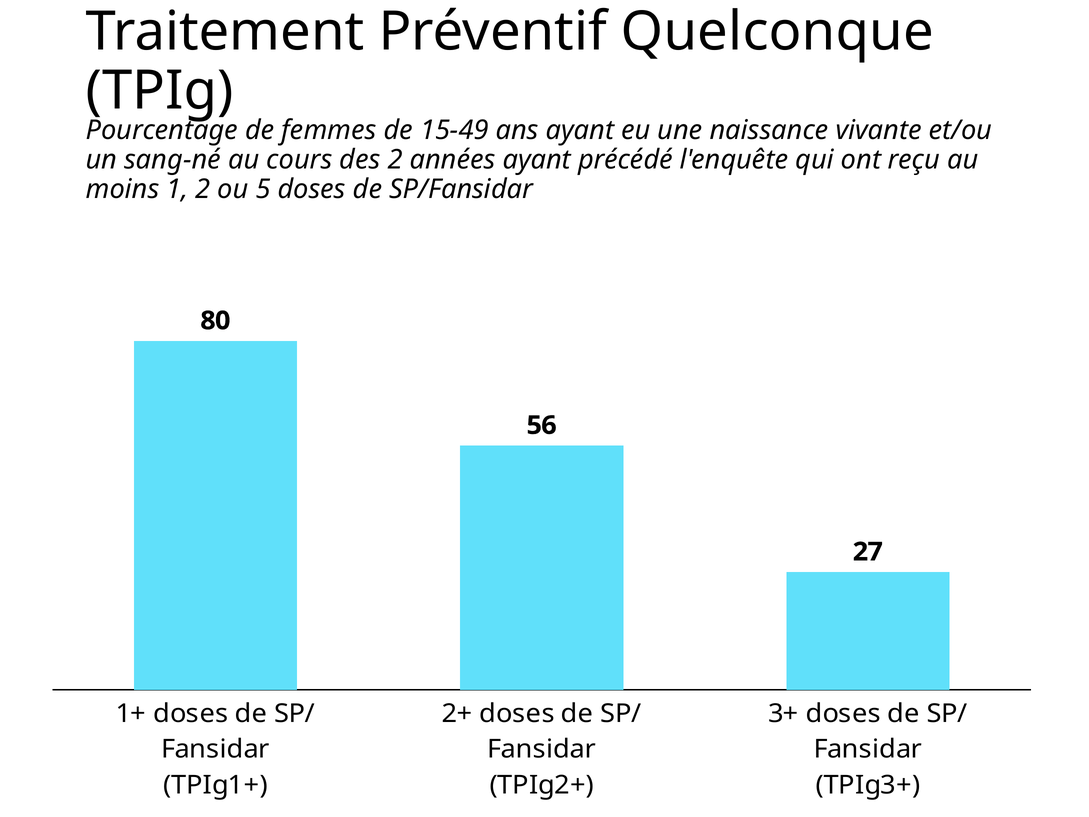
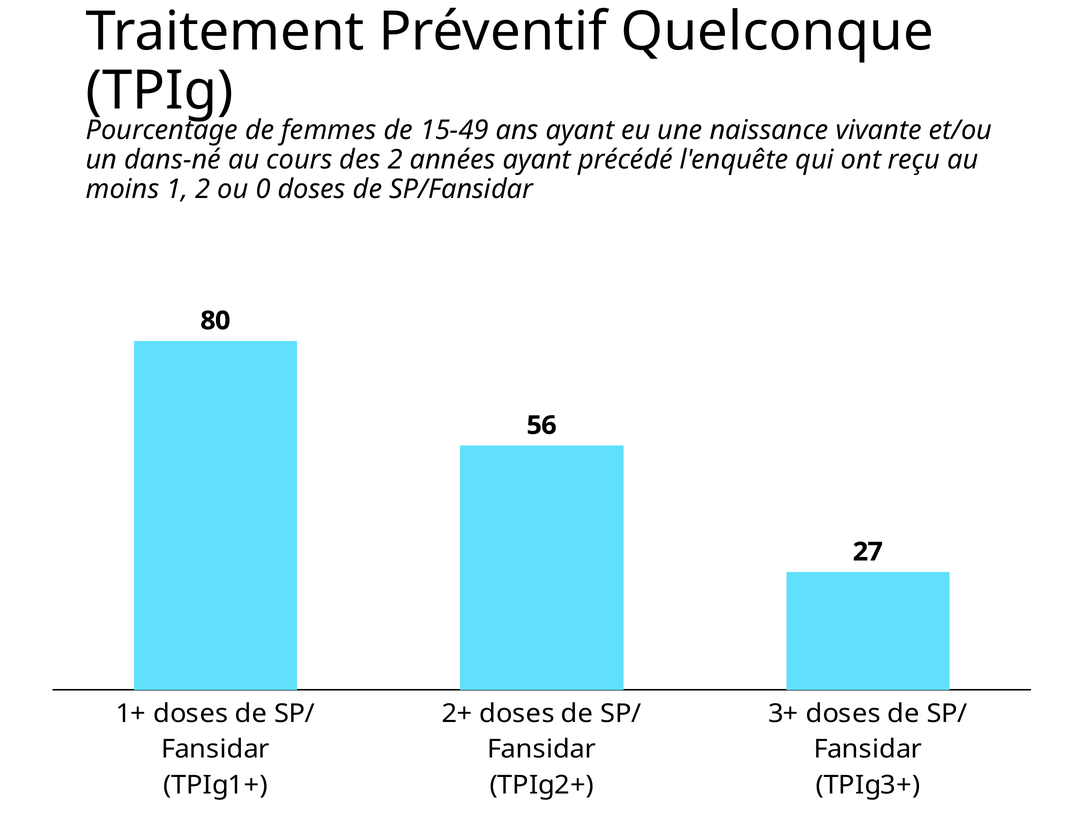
sang-né: sang-né -> dans-né
5: 5 -> 0
